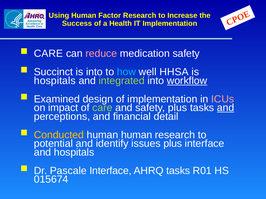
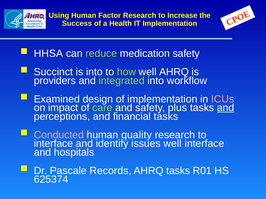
CARE at (48, 54): CARE -> HHSA
reduce colour: pink -> light green
how colour: light blue -> light green
well HHSA: HHSA -> AHRQ
hospitals at (55, 81): hospitals -> providers
workflow underline: present -> none
financial detail: detail -> tasks
Conducted colour: yellow -> pink
human human: human -> quality
potential at (53, 144): potential -> interface
issues plus: plus -> well
Pascale Interface: Interface -> Records
015674: 015674 -> 625374
